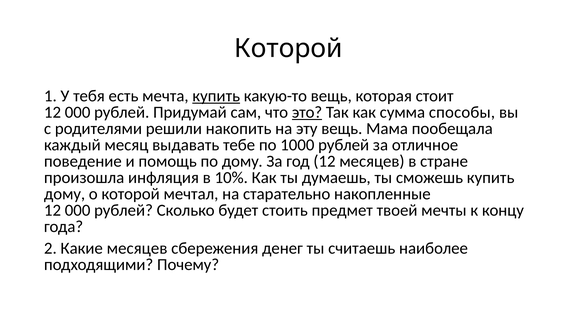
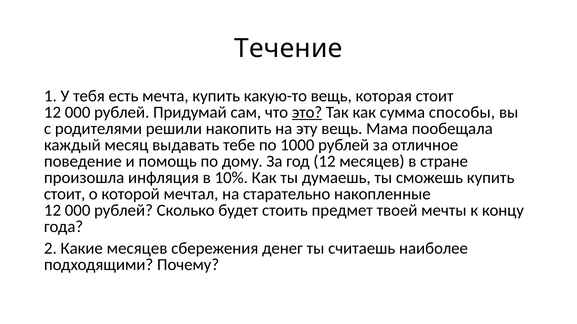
Которой at (288, 48): Которой -> Течение
купить at (216, 96) underline: present -> none
дому at (65, 194): дому -> стоит
